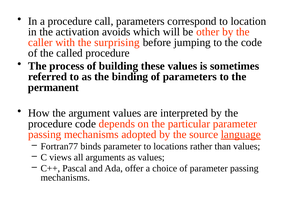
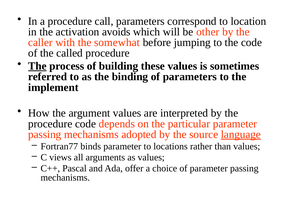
surprising: surprising -> somewhat
The at (37, 66) underline: none -> present
permanent: permanent -> implement
